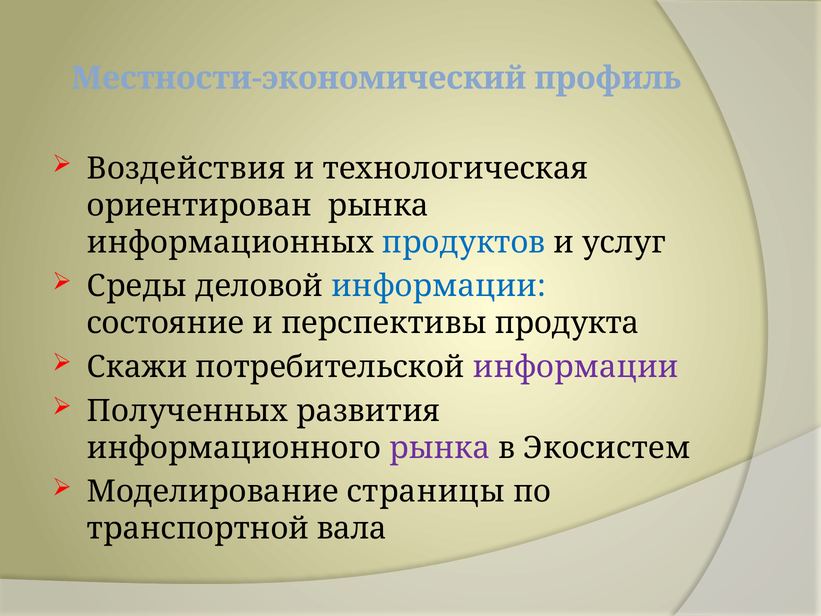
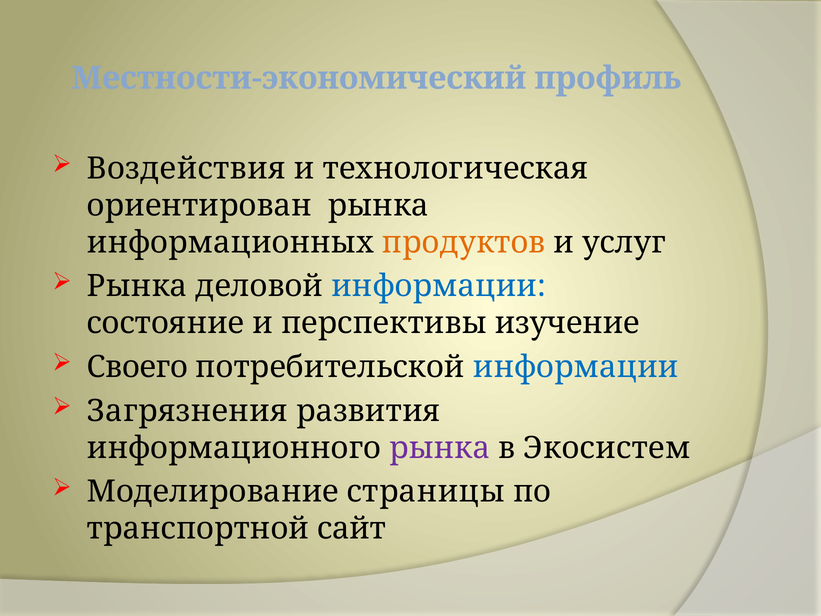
продуктов colour: blue -> orange
Среды at (137, 286): Среды -> Рынка
продукта: продукта -> изучение
Скажи: Скажи -> Своего
информации at (576, 367) colour: purple -> blue
Полученных: Полученных -> Загрязнения
вала: вала -> сайт
